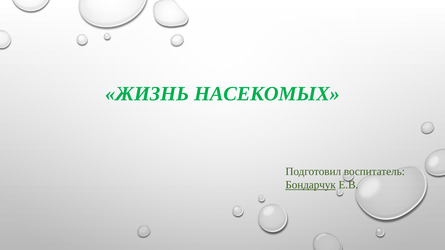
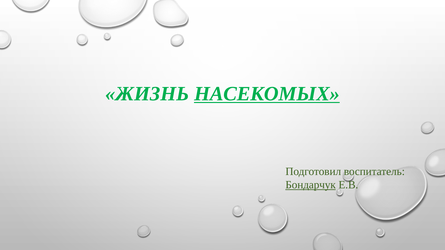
НАСЕКОМЫХ underline: none -> present
